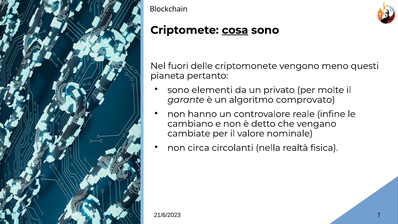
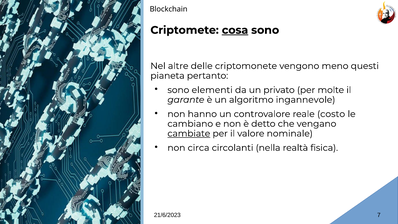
fuori: fuori -> altre
comprovato: comprovato -> ingannevole
infine: infine -> costo
cambiate underline: none -> present
